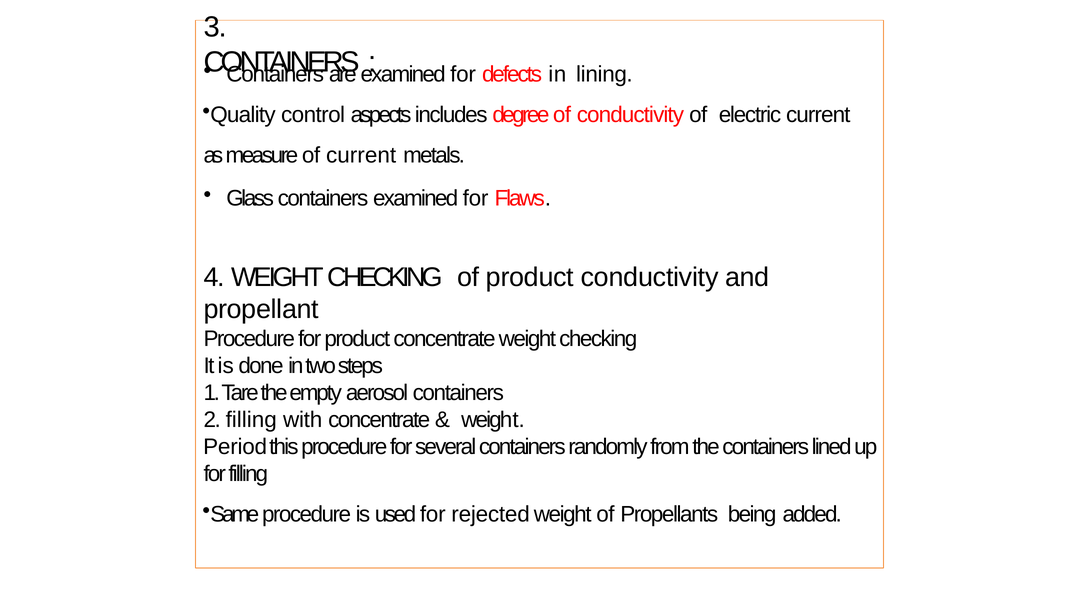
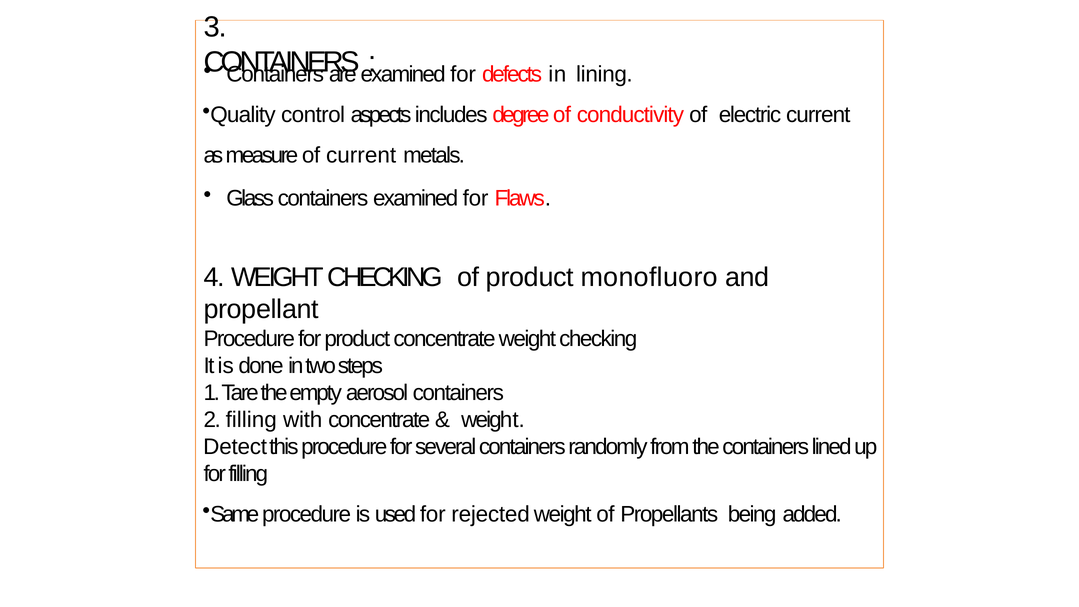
product conductivity: conductivity -> monofluoro
Period: Period -> Detect
